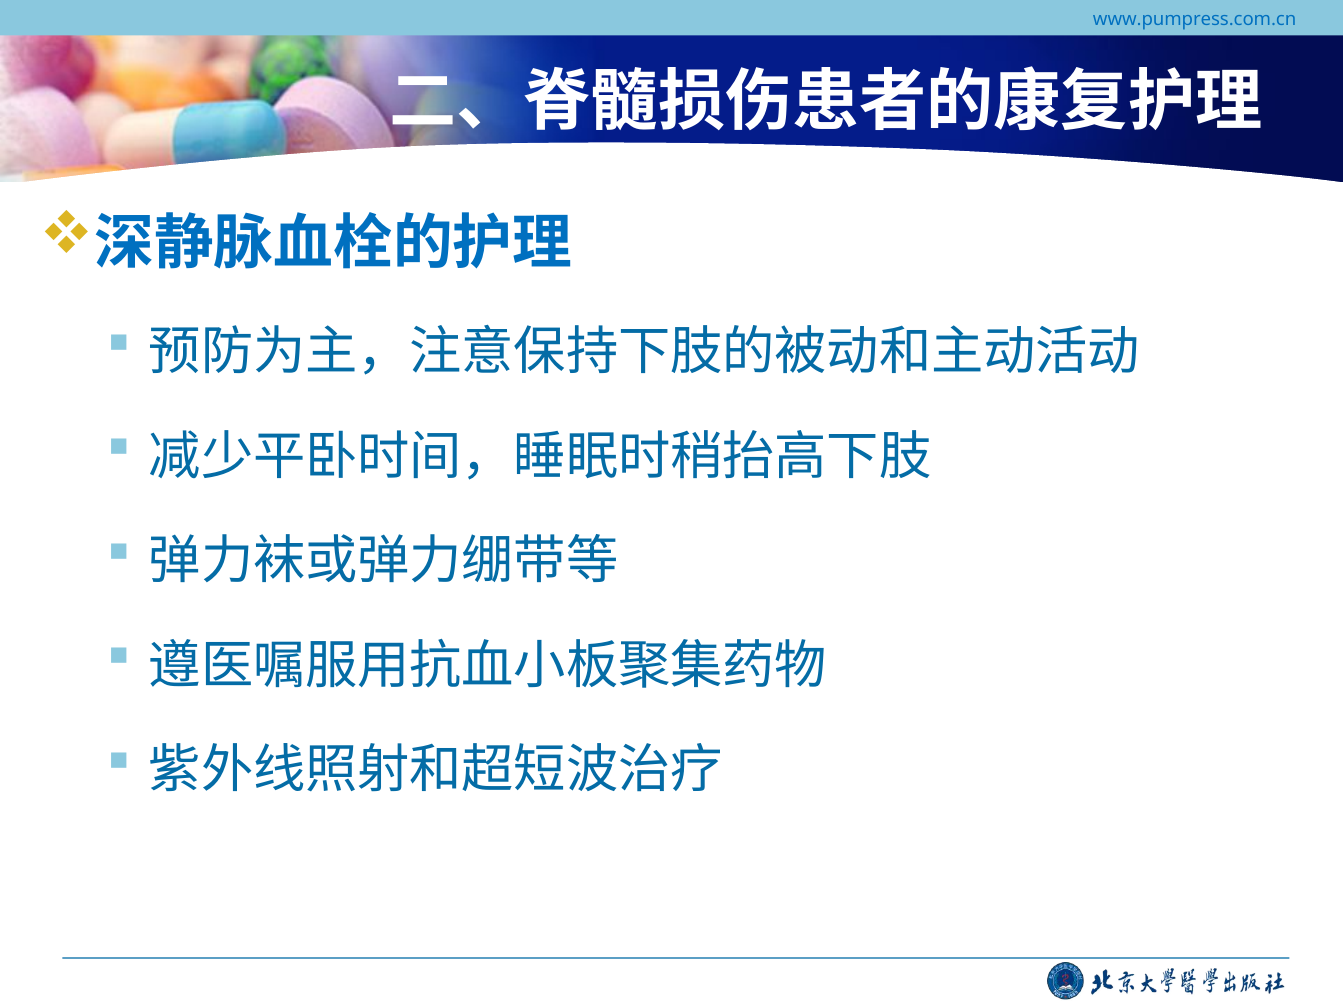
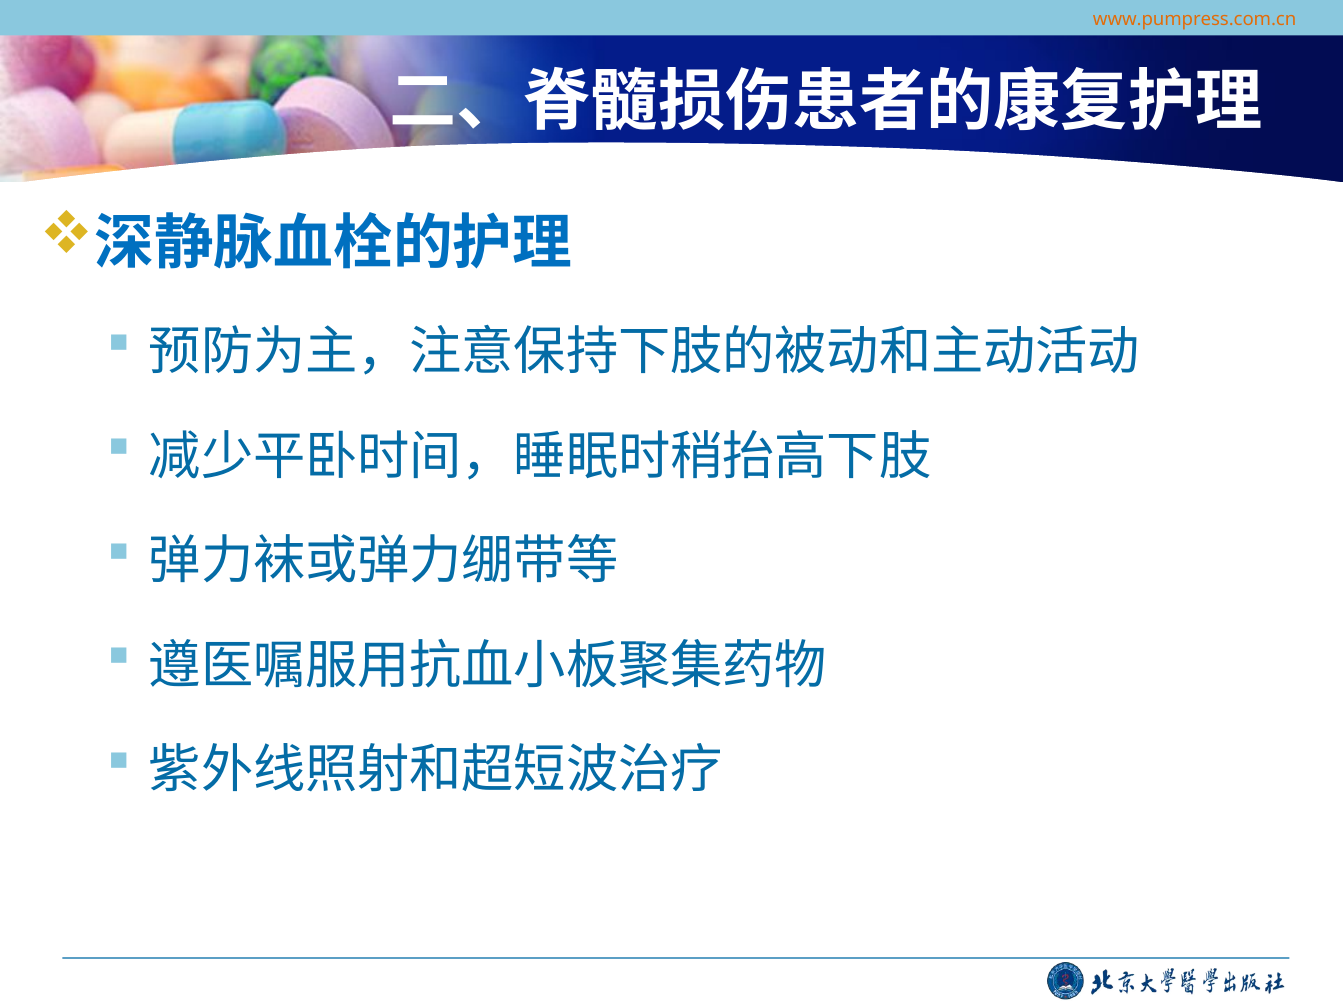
www.pumpress.com.cn colour: blue -> orange
